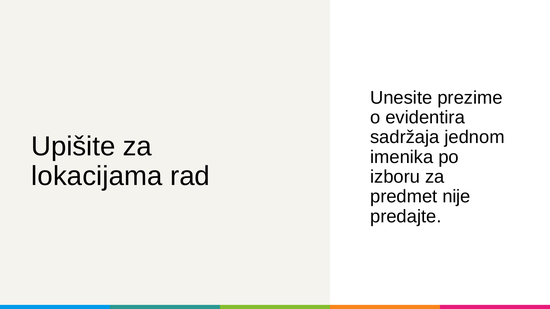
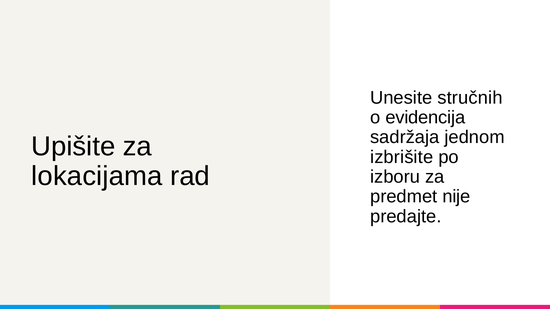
prezime: prezime -> stručnih
evidentira: evidentira -> evidencija
imenika: imenika -> izbrišite
